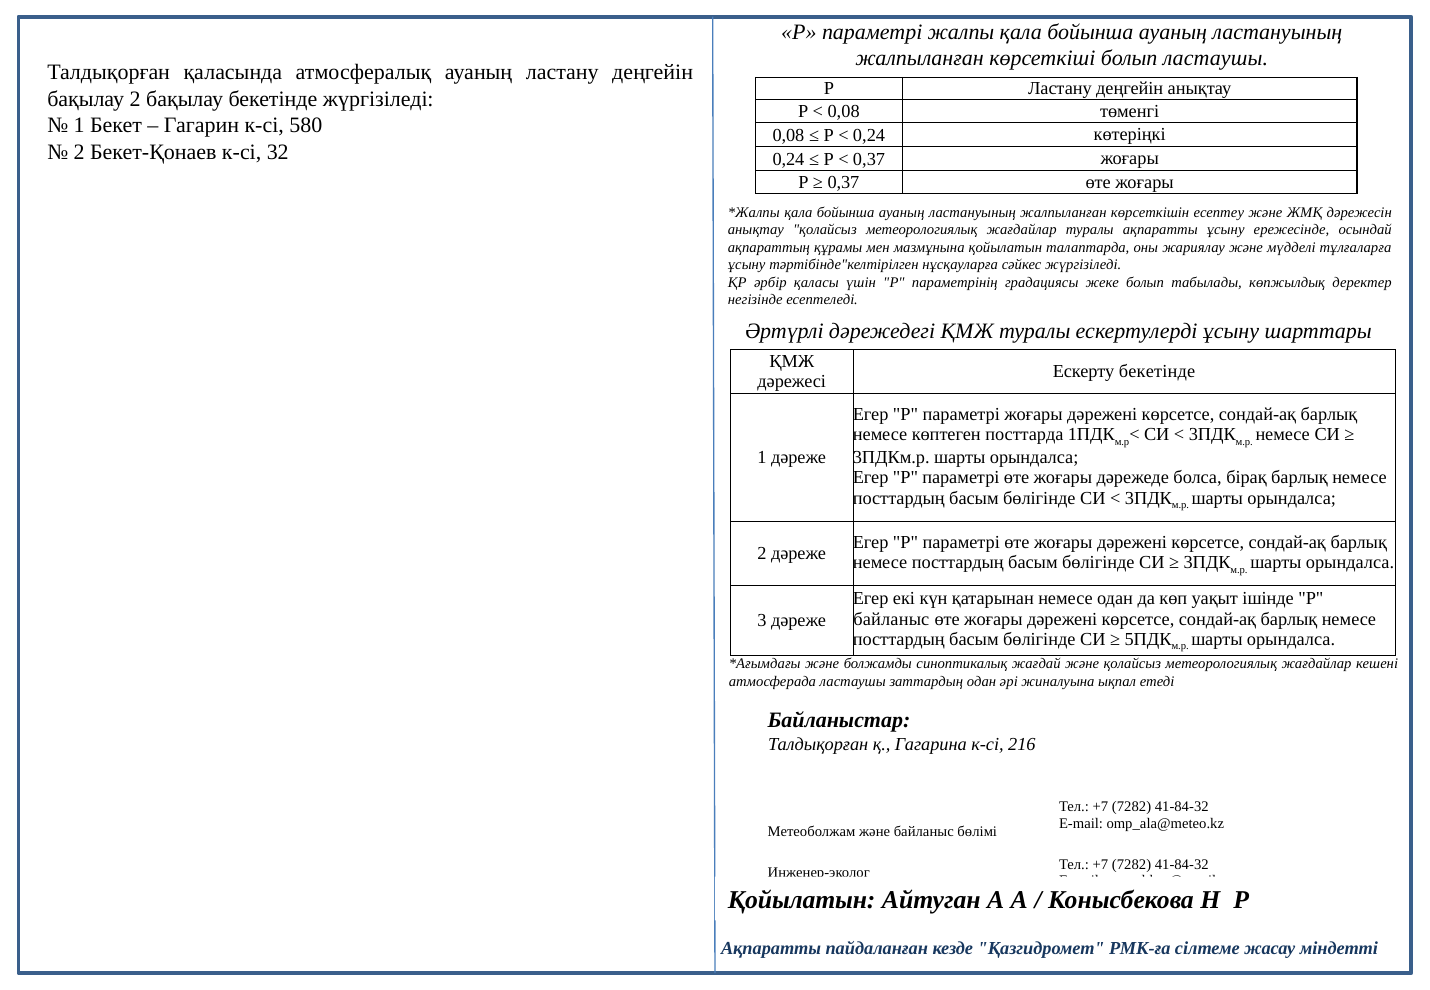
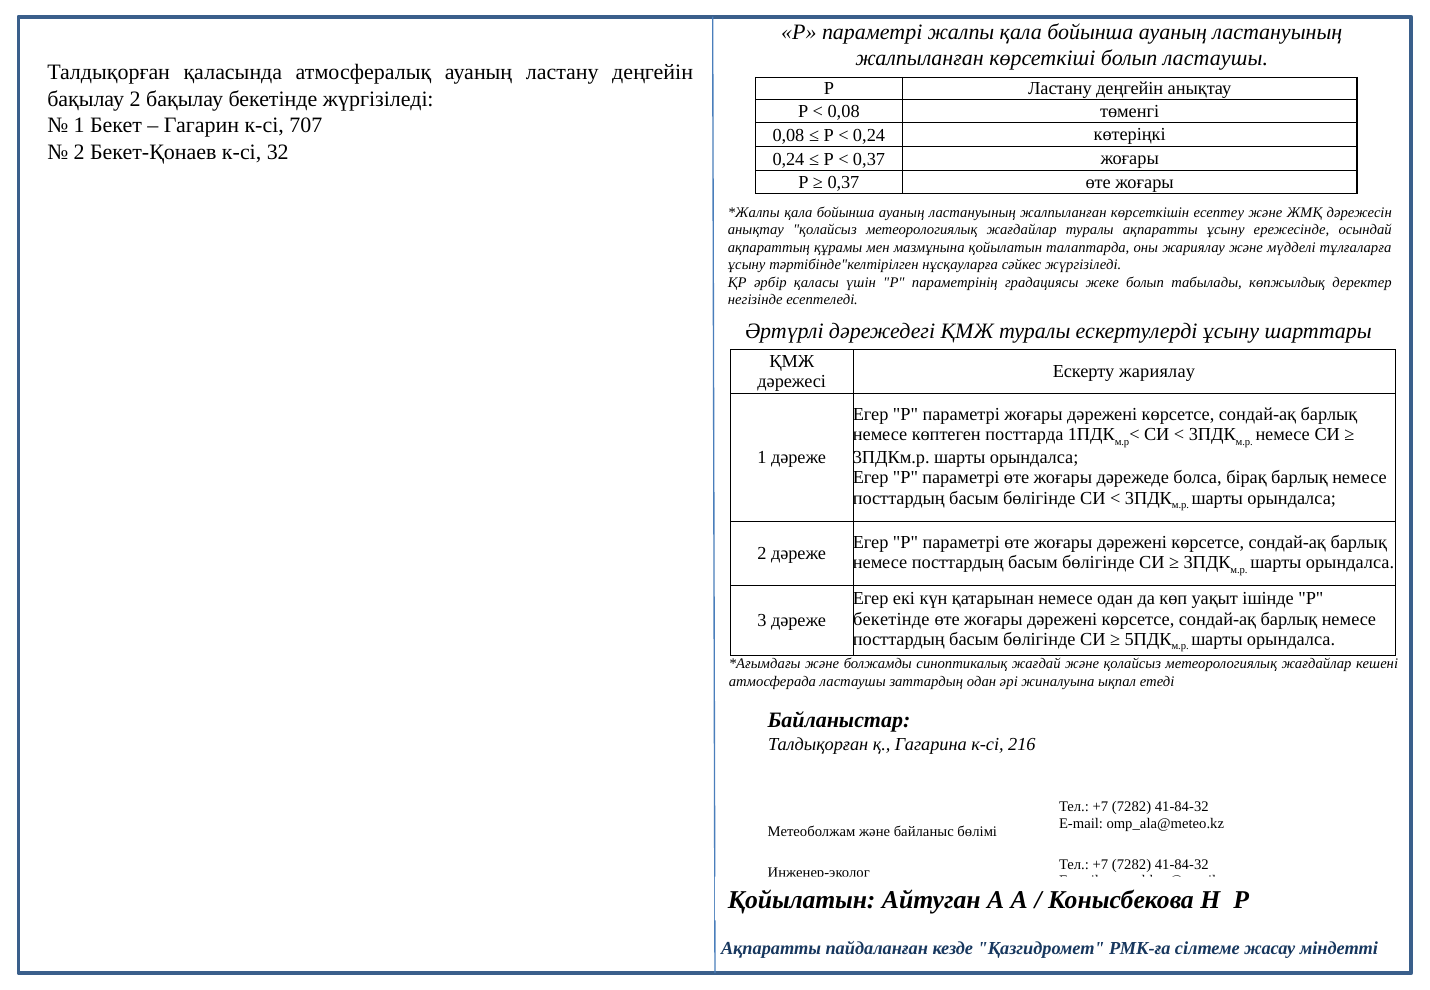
580: 580 -> 707
Ескерту бекетінде: бекетінде -> жариялау
байланыс at (891, 619): байланыс -> бекетінде
